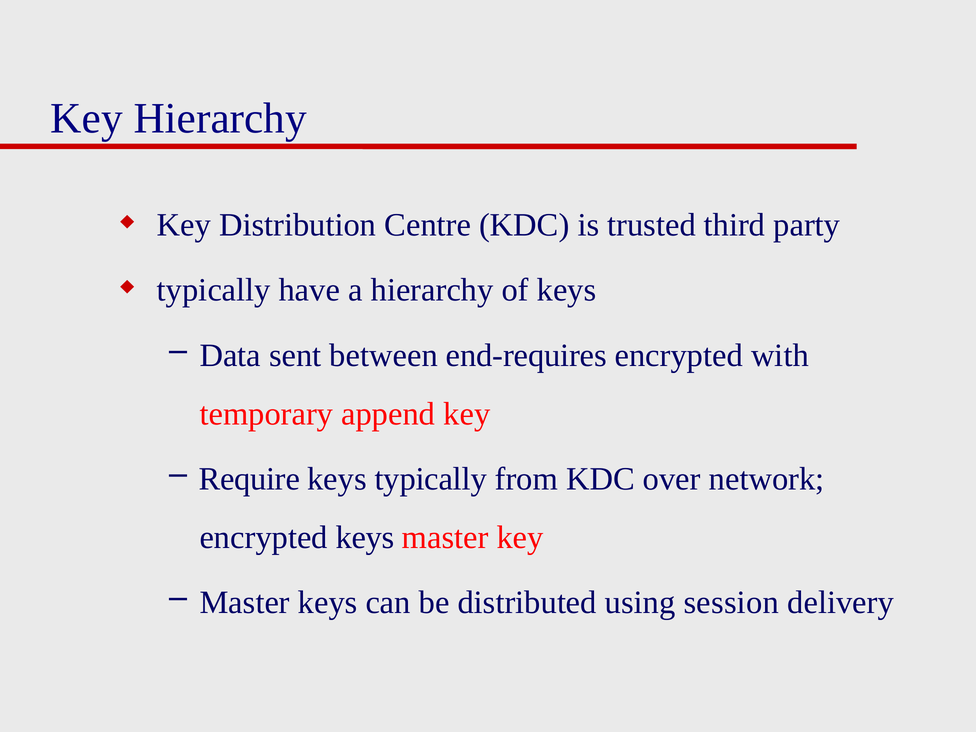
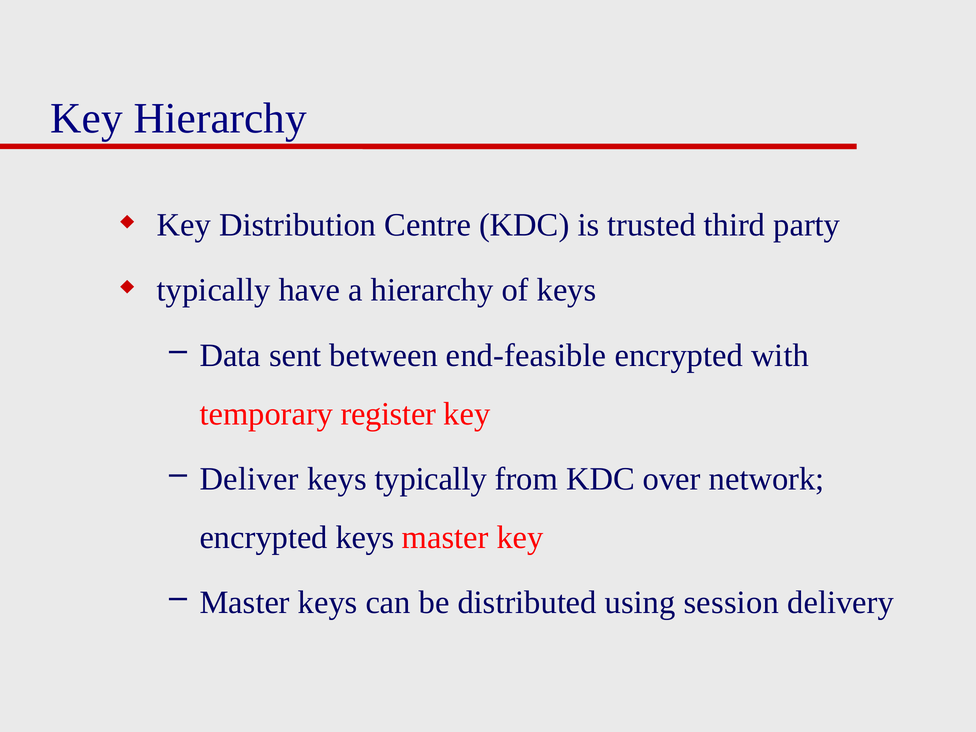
end-requires: end-requires -> end-feasible
append: append -> register
Require: Require -> Deliver
